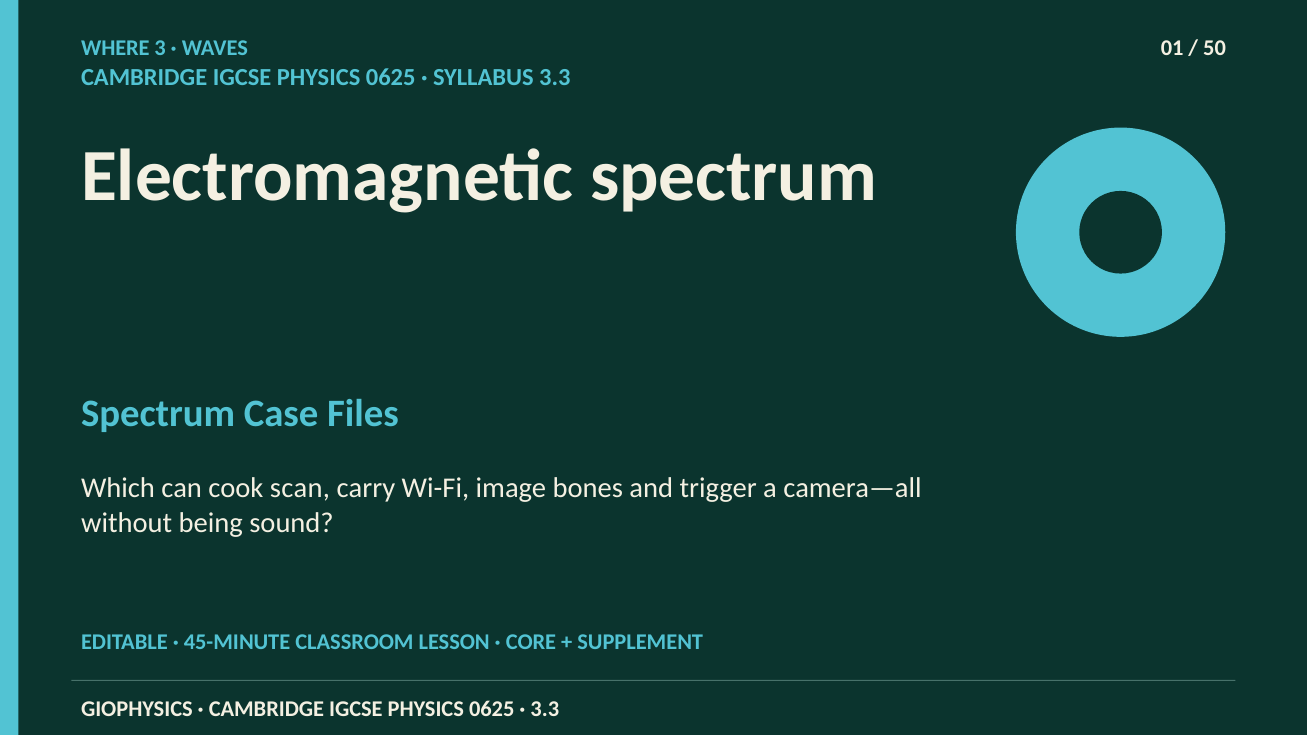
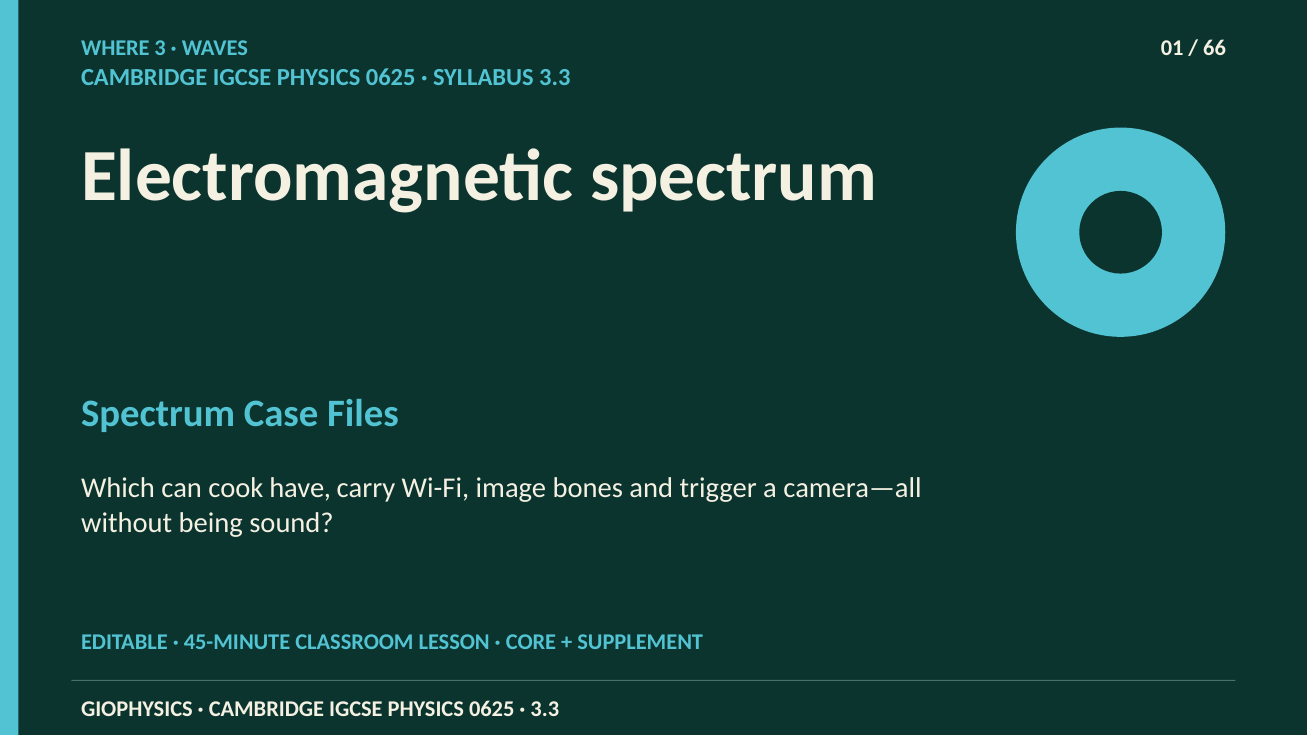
50: 50 -> 66
scan: scan -> have
